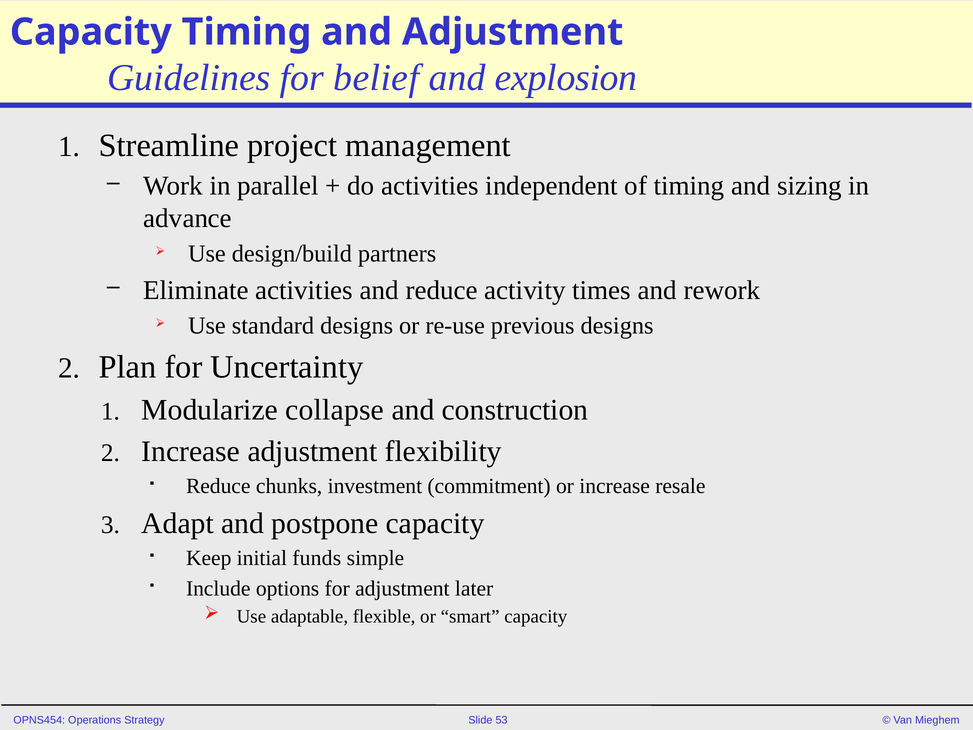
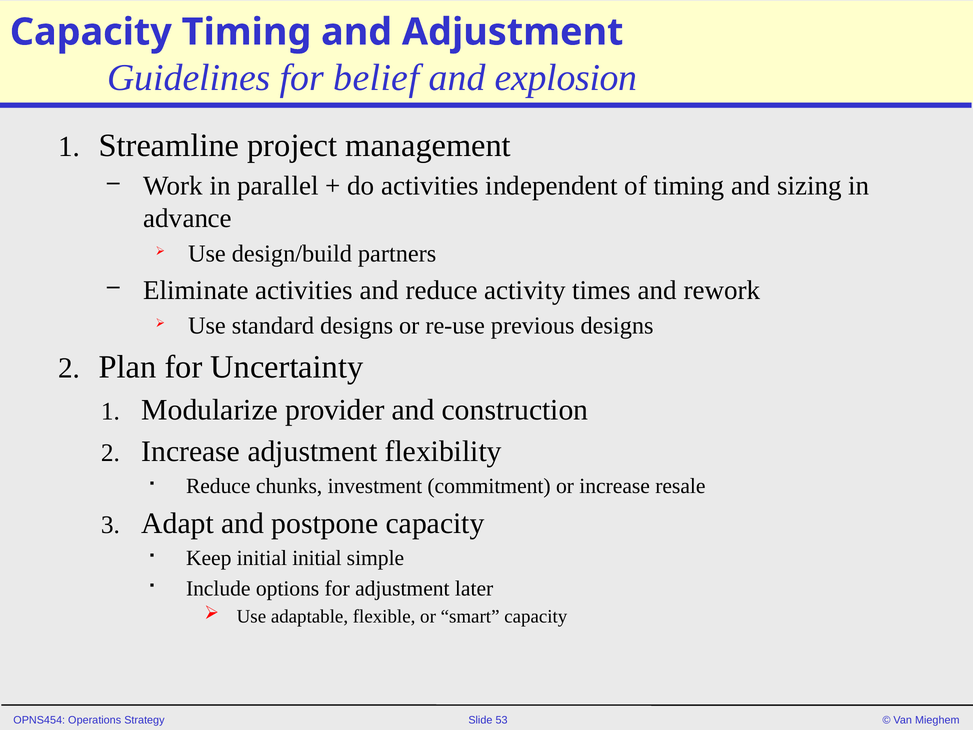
collapse: collapse -> provider
initial funds: funds -> initial
